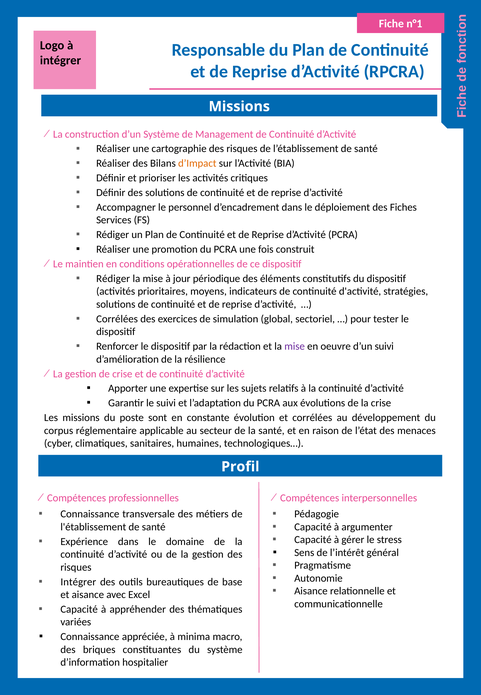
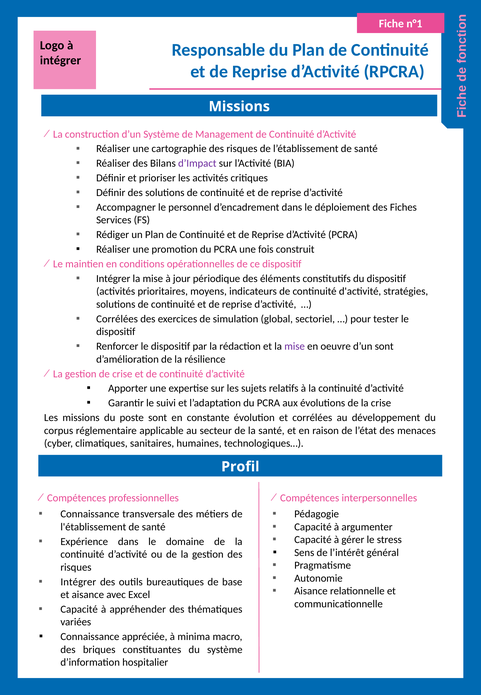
d’Impact colour: orange -> purple
Rédiger at (113, 279): Rédiger -> Intégrer
d’un suivi: suivi -> sont
